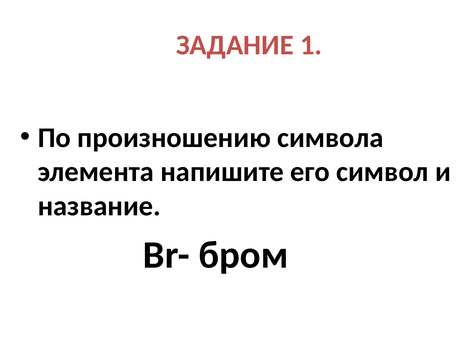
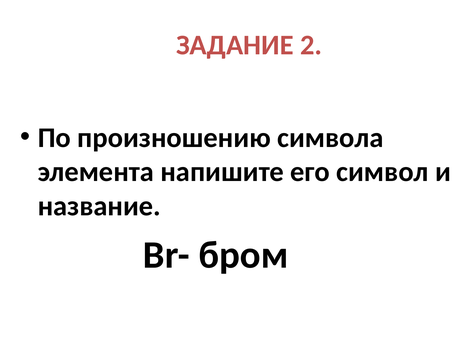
1: 1 -> 2
